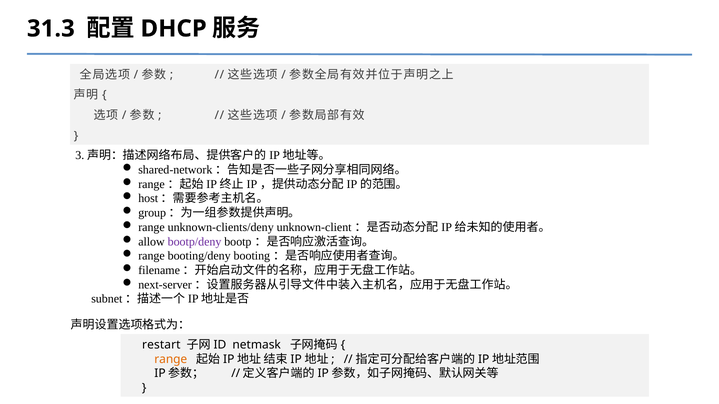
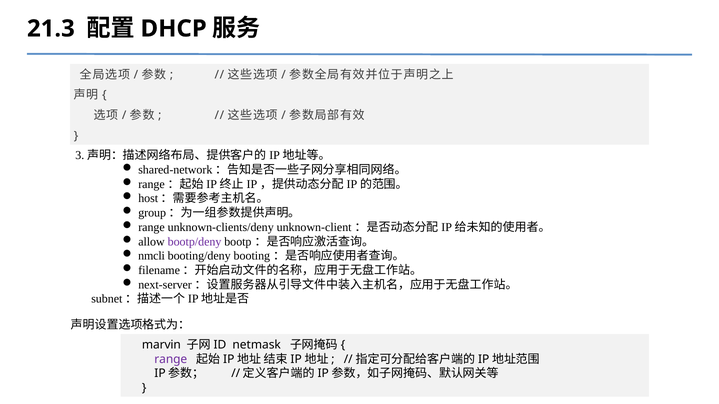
31.3: 31.3 -> 21.3
range at (151, 256): range -> nmcli
restart: restart -> marvin
range at (171, 359) colour: orange -> purple
